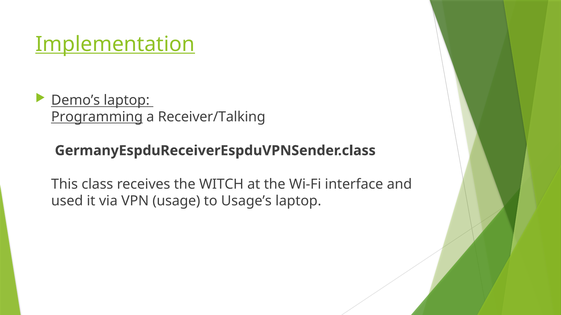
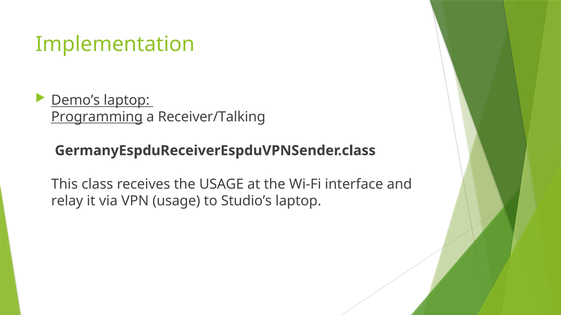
Implementation underline: present -> none
the WITCH: WITCH -> USAGE
used: used -> relay
Usage’s: Usage’s -> Studio’s
